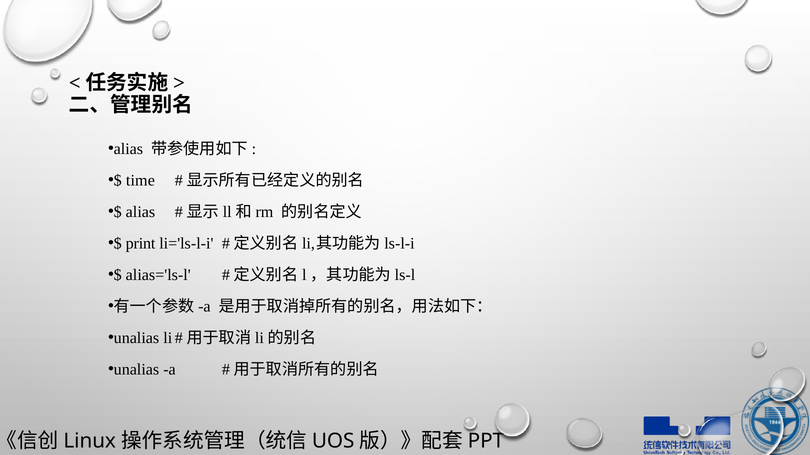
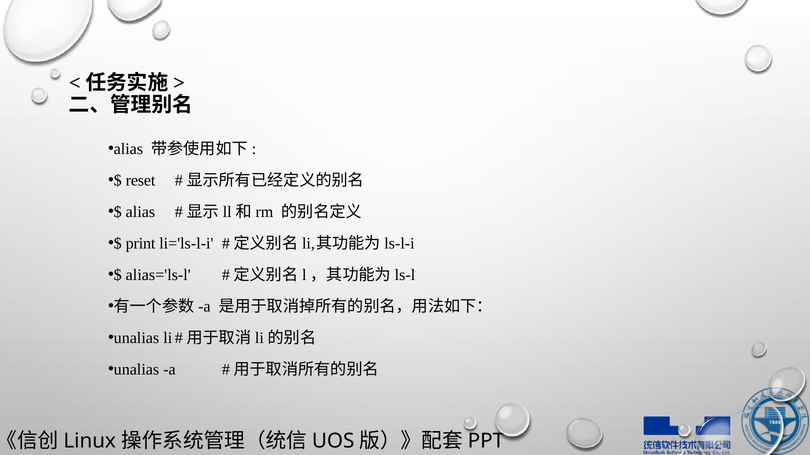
time: time -> reset
